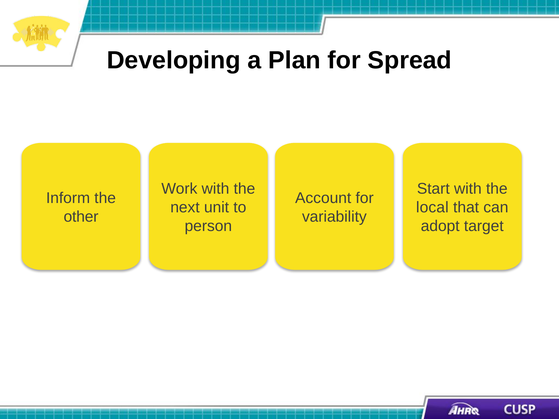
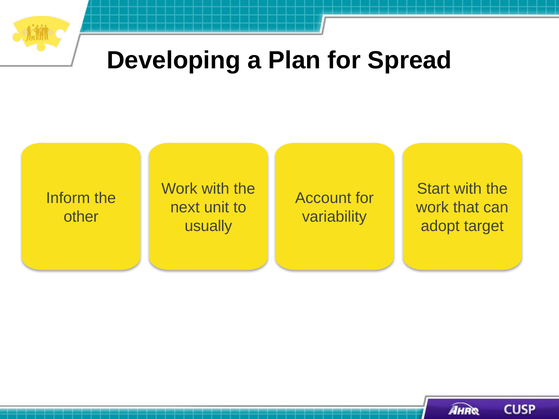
local at (432, 208): local -> work
person: person -> usually
